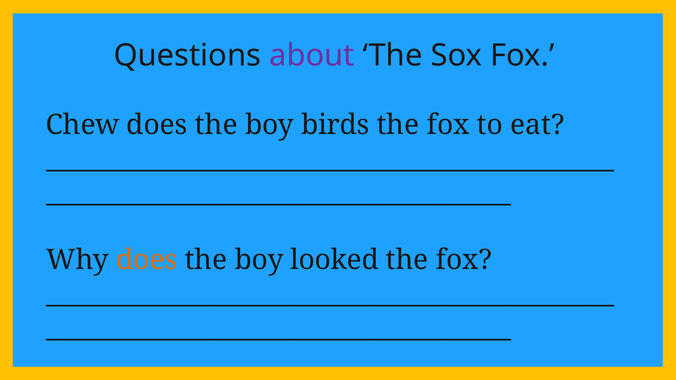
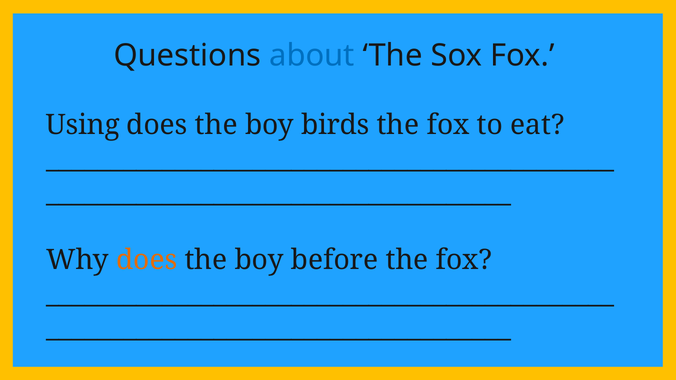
about colour: purple -> blue
Chew: Chew -> Using
looked: looked -> before
